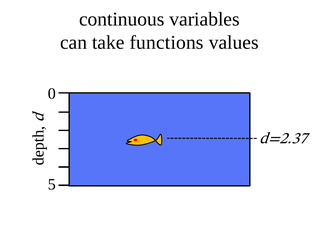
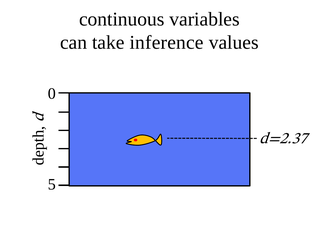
functions: functions -> inference
